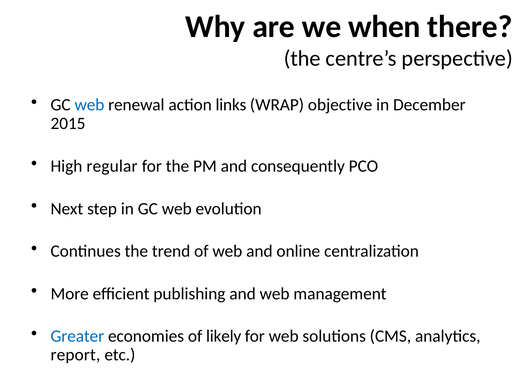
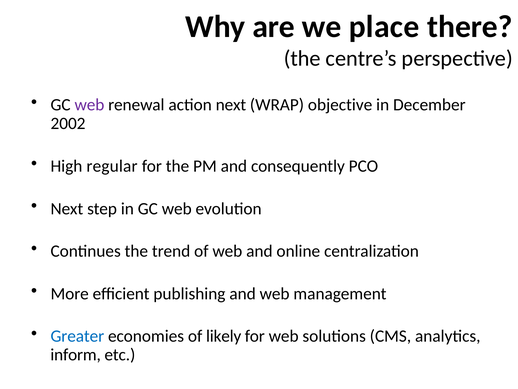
when: when -> place
web at (89, 105) colour: blue -> purple
action links: links -> next
2015: 2015 -> 2002
report: report -> inform
